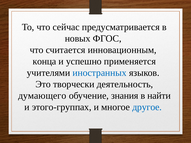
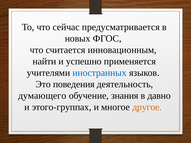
конца: конца -> найти
творчески: творчески -> поведения
найти: найти -> давно
другое colour: blue -> orange
